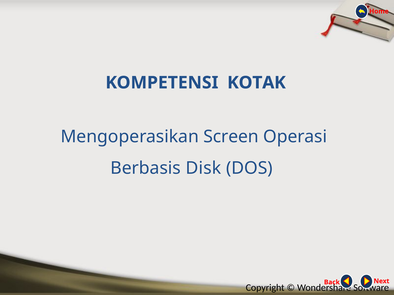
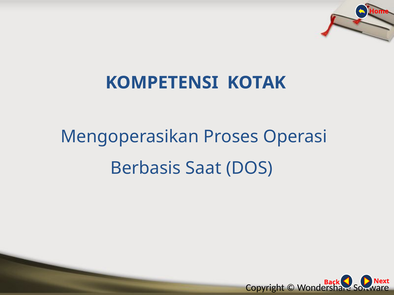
Screen: Screen -> Proses
Disk: Disk -> Saat
